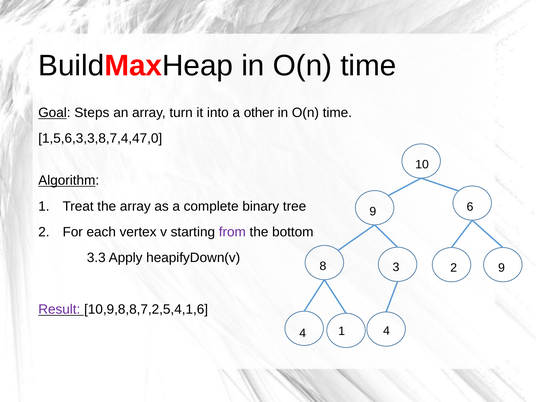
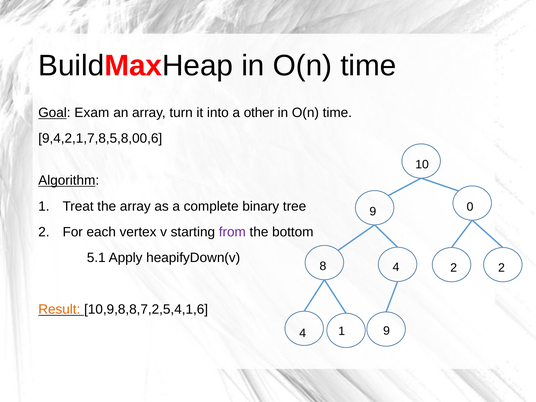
Steps: Steps -> Exam
1,5,6,3,3,8,7,4,47,0: 1,5,6,3,3,8,7,4,47,0 -> 9,4,2,1,7,8,5,8,00,6
6: 6 -> 0
3.3: 3.3 -> 5.1
8 3: 3 -> 4
2 9: 9 -> 2
Result colour: purple -> orange
1 4: 4 -> 9
